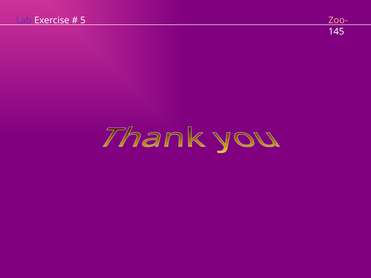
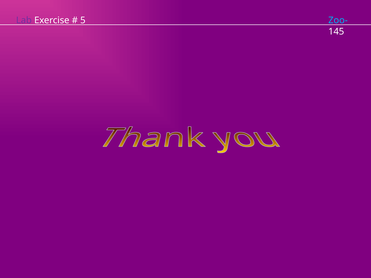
Zoo- colour: pink -> light blue
